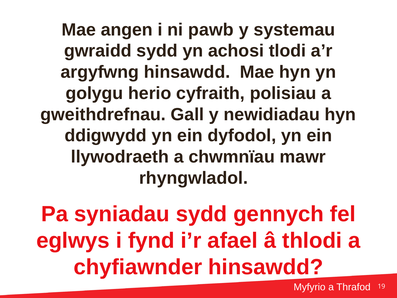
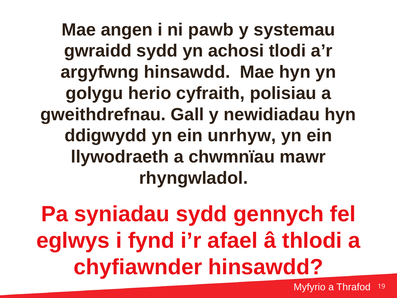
dyfodol: dyfodol -> unrhyw
